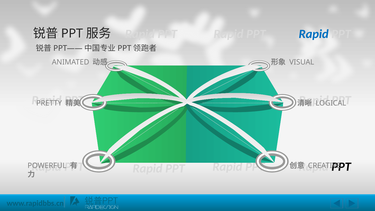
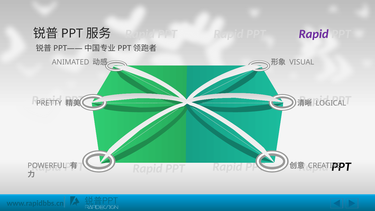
Rapid at (314, 34) colour: blue -> purple
